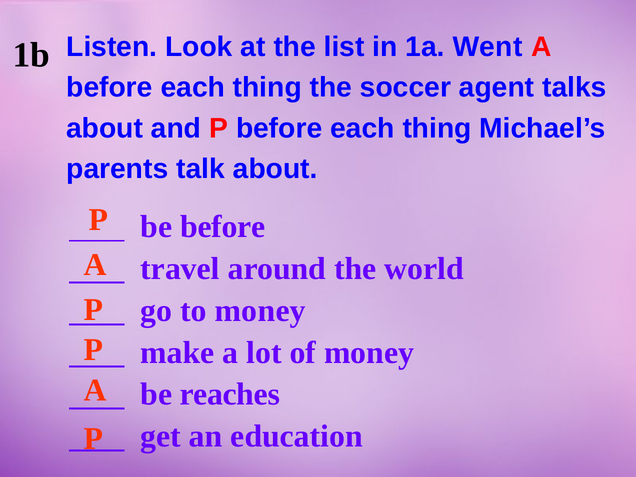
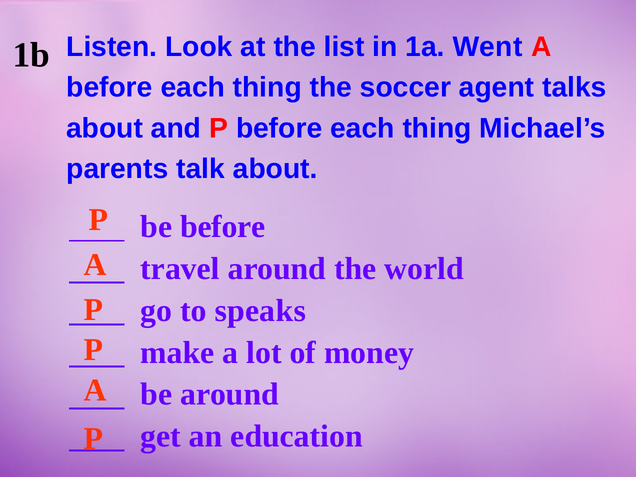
to money: money -> speaks
be reaches: reaches -> around
